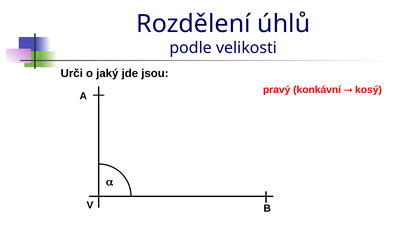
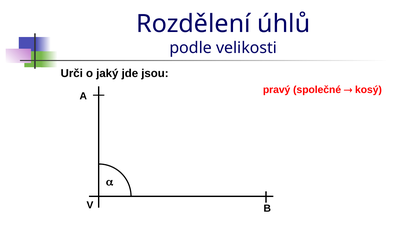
konkávní: konkávní -> společné
